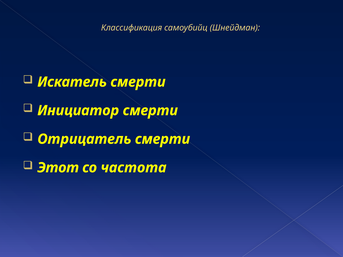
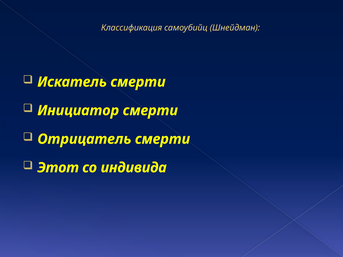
частота: частота -> индивида
